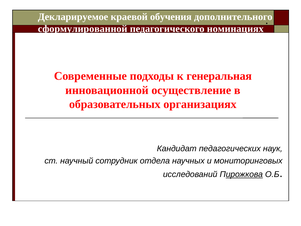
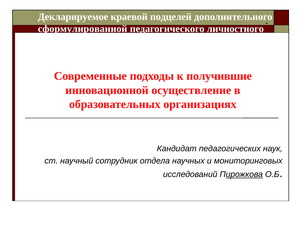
обучения: обучения -> подцелей
номинациях: номинациях -> личностного
генеральная: генеральная -> получившие
